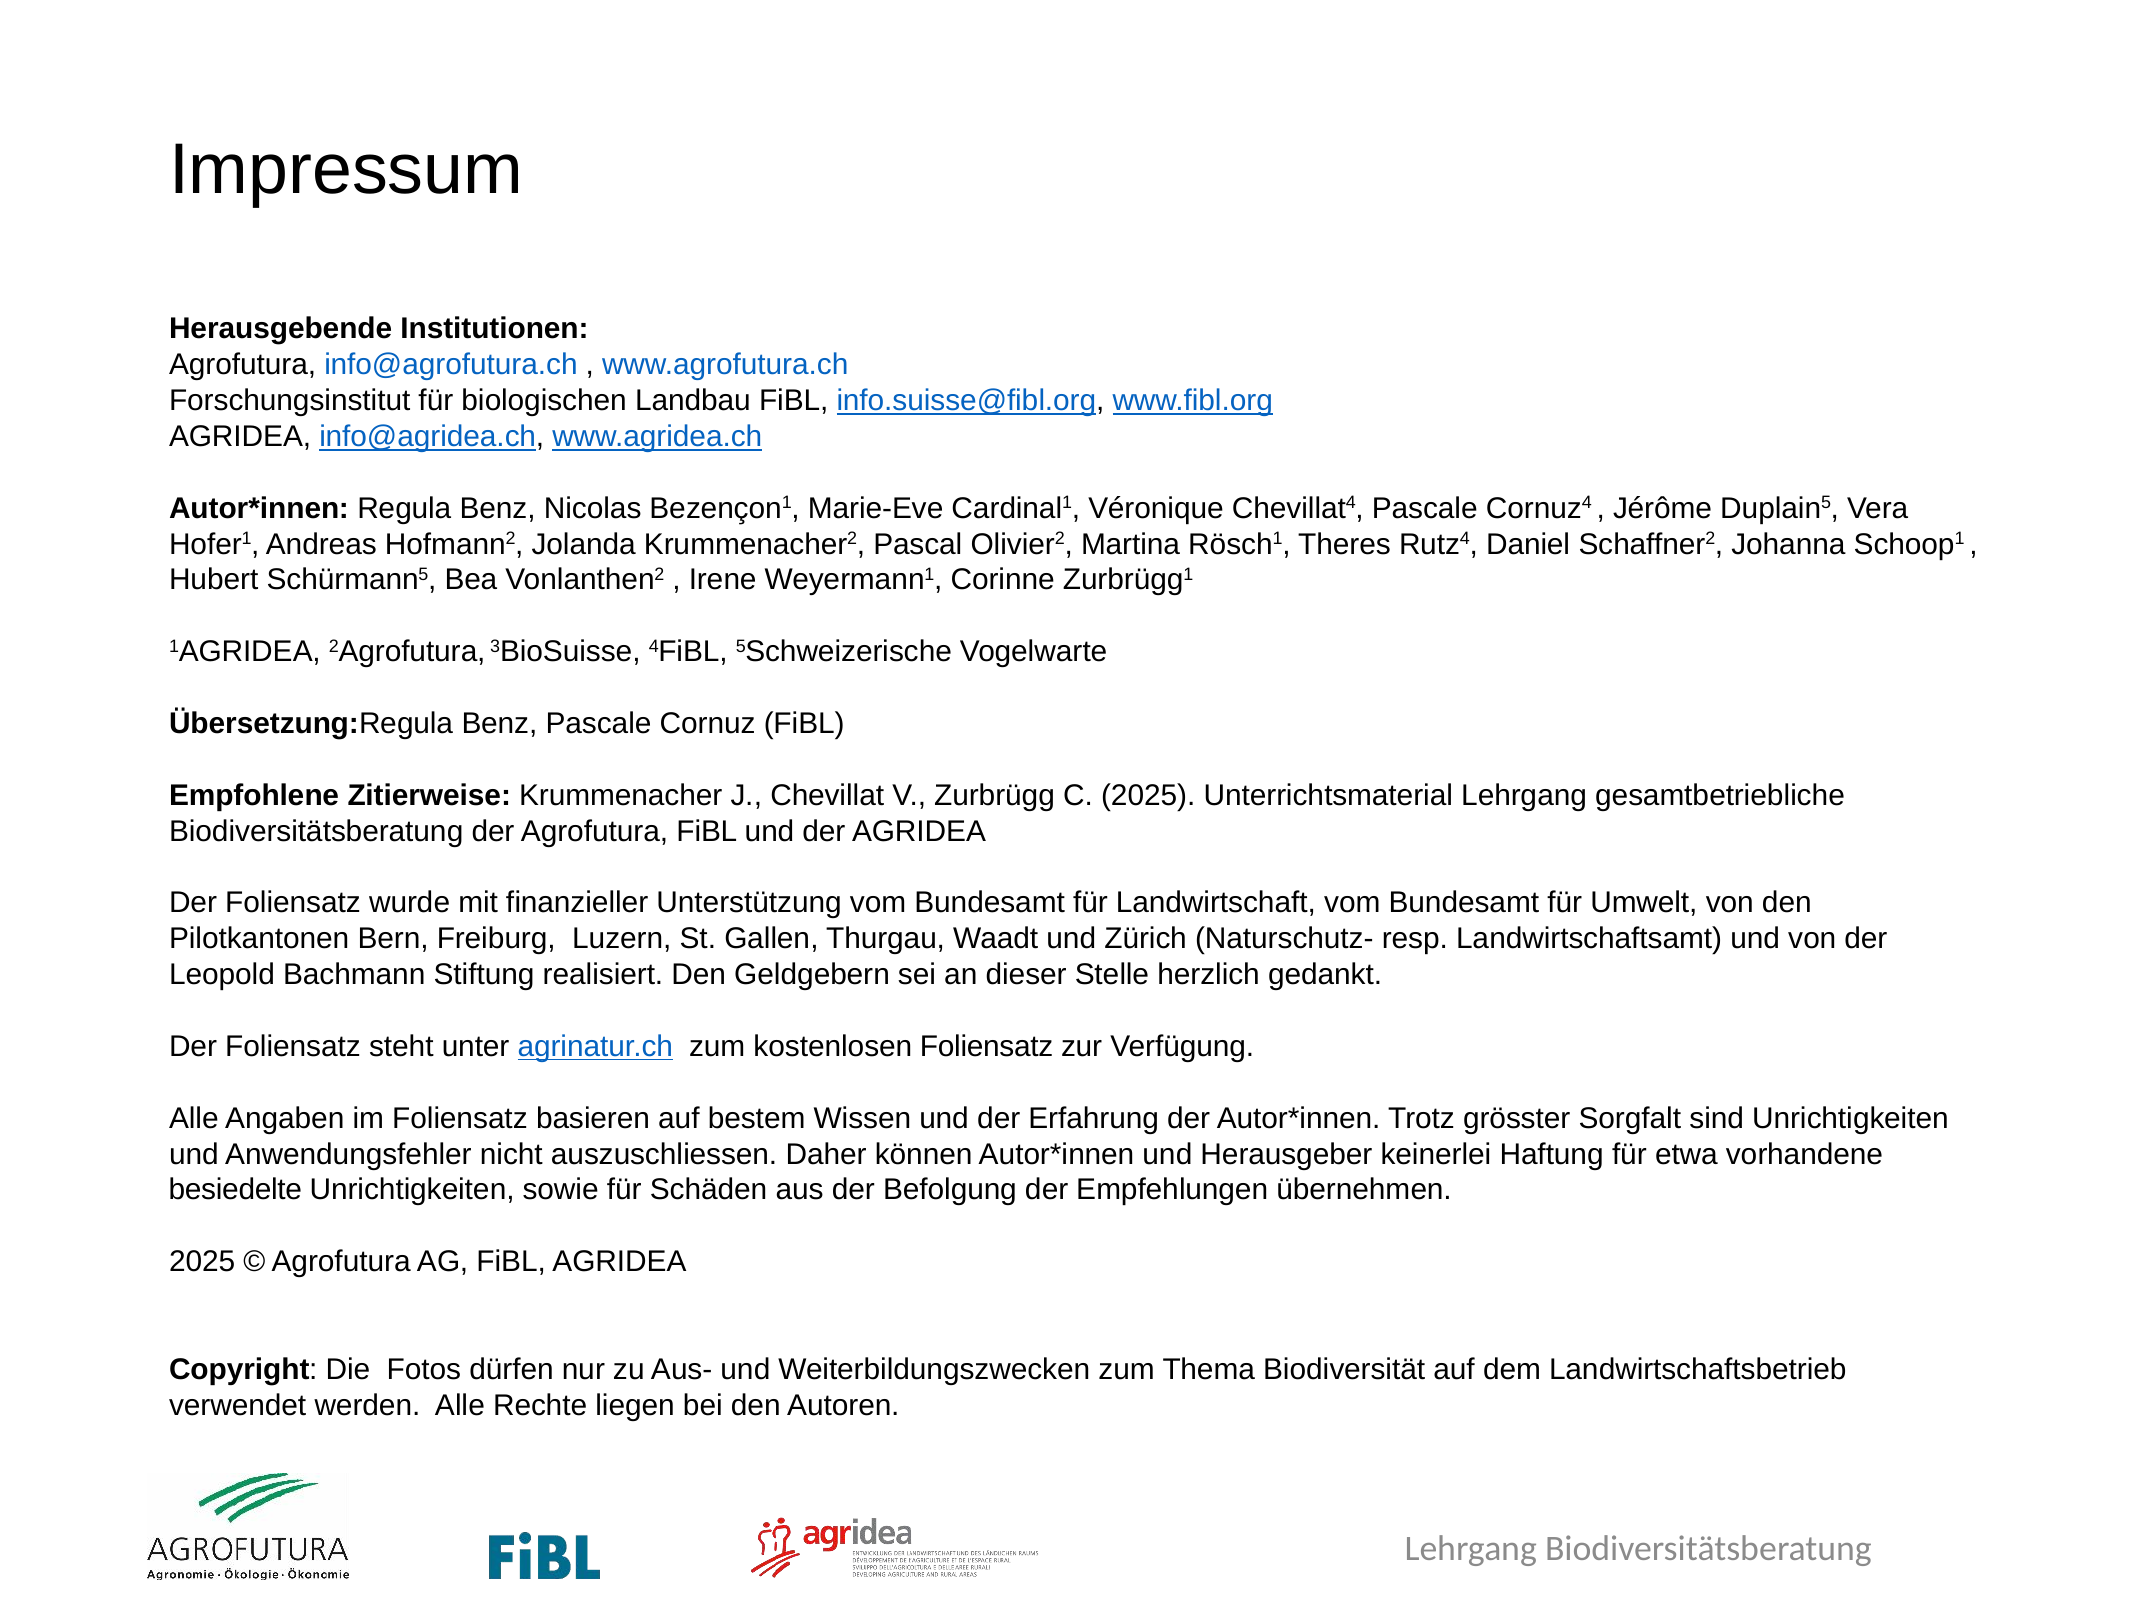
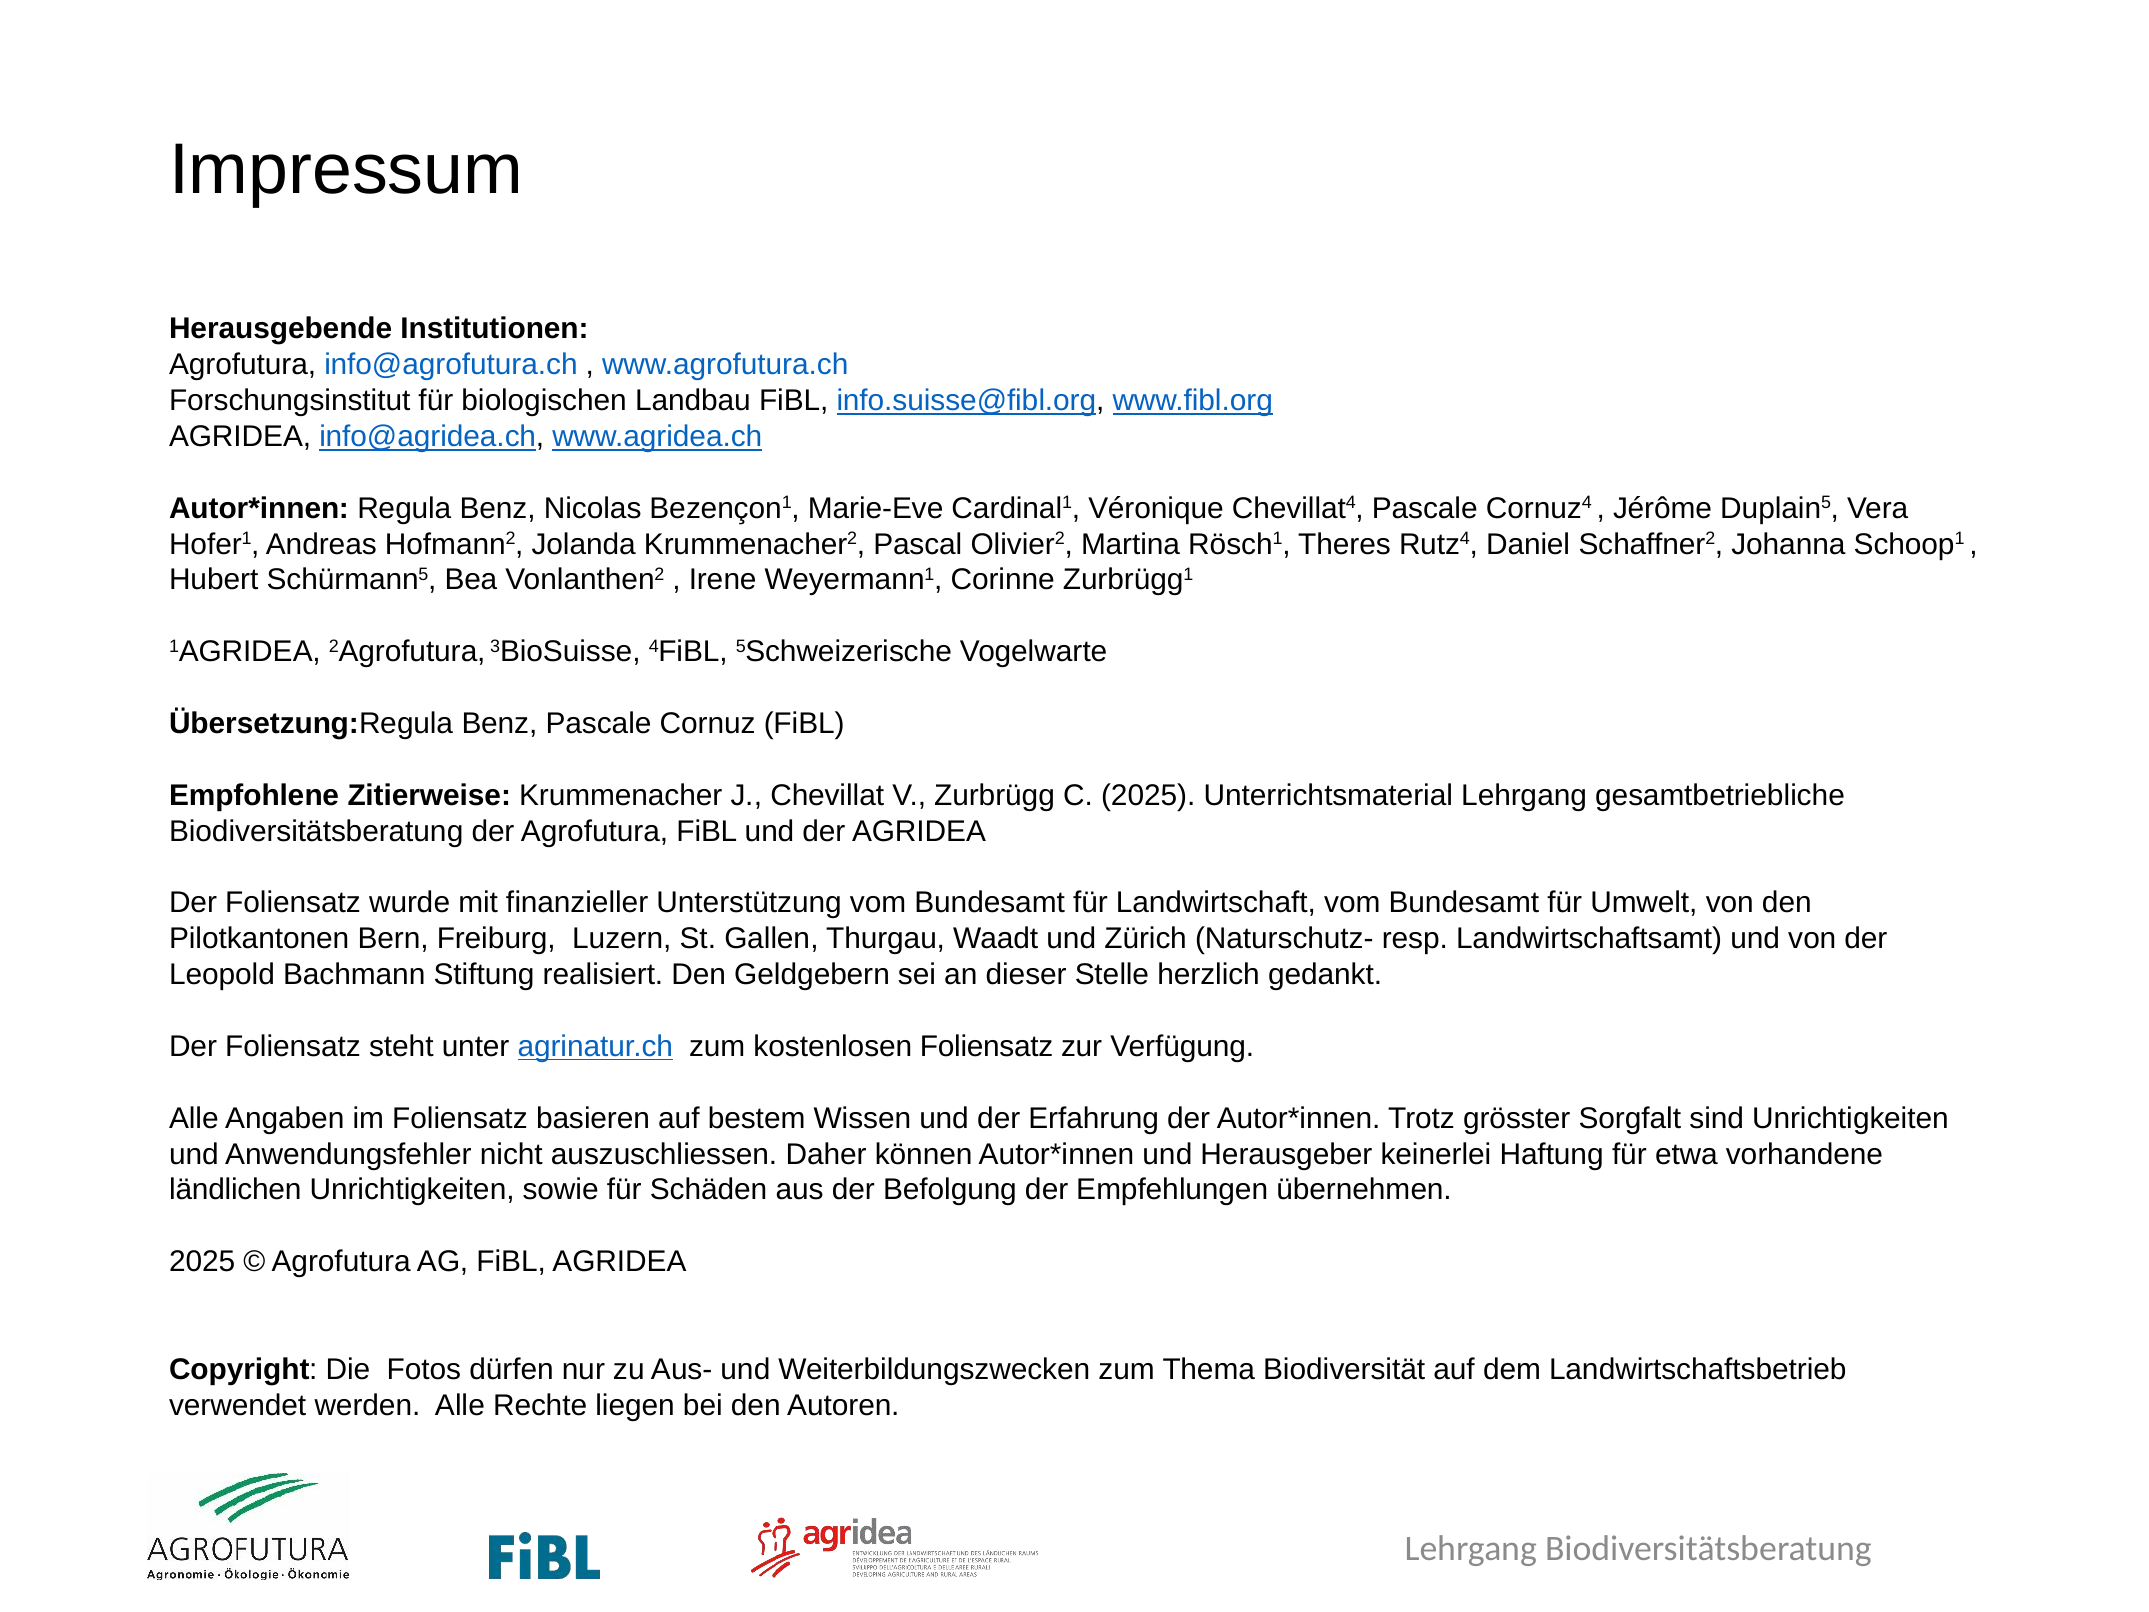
besiedelte: besiedelte -> ländlichen
